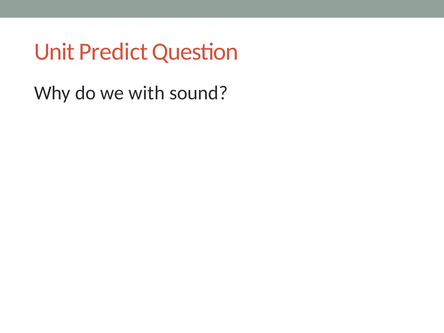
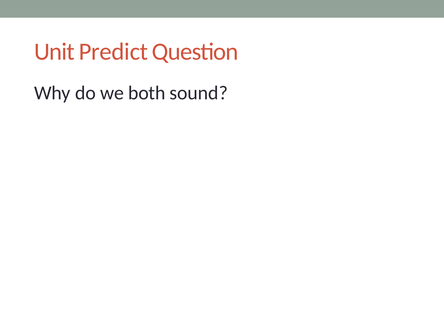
with: with -> both
